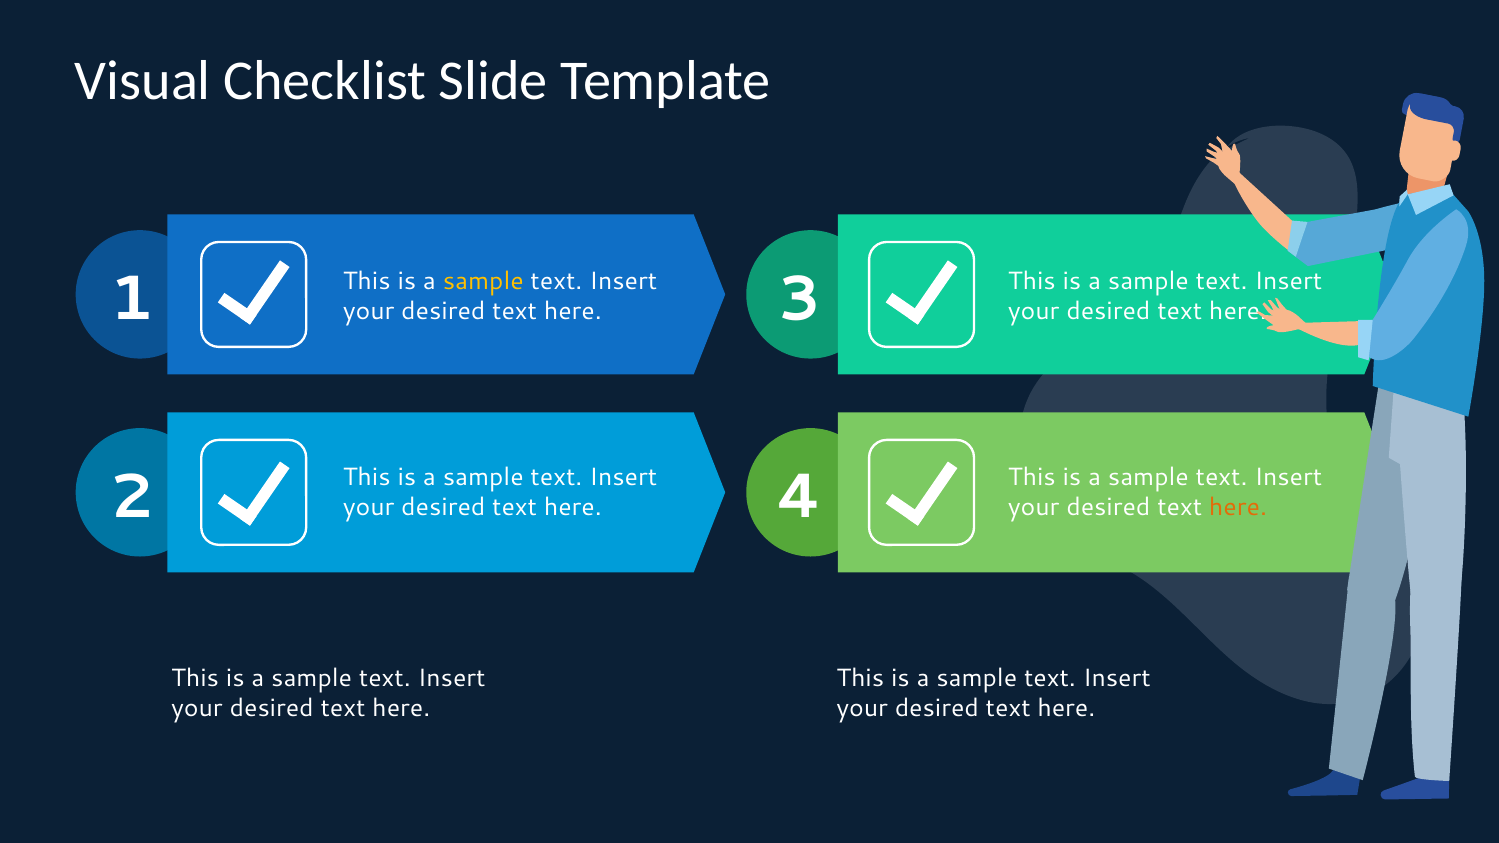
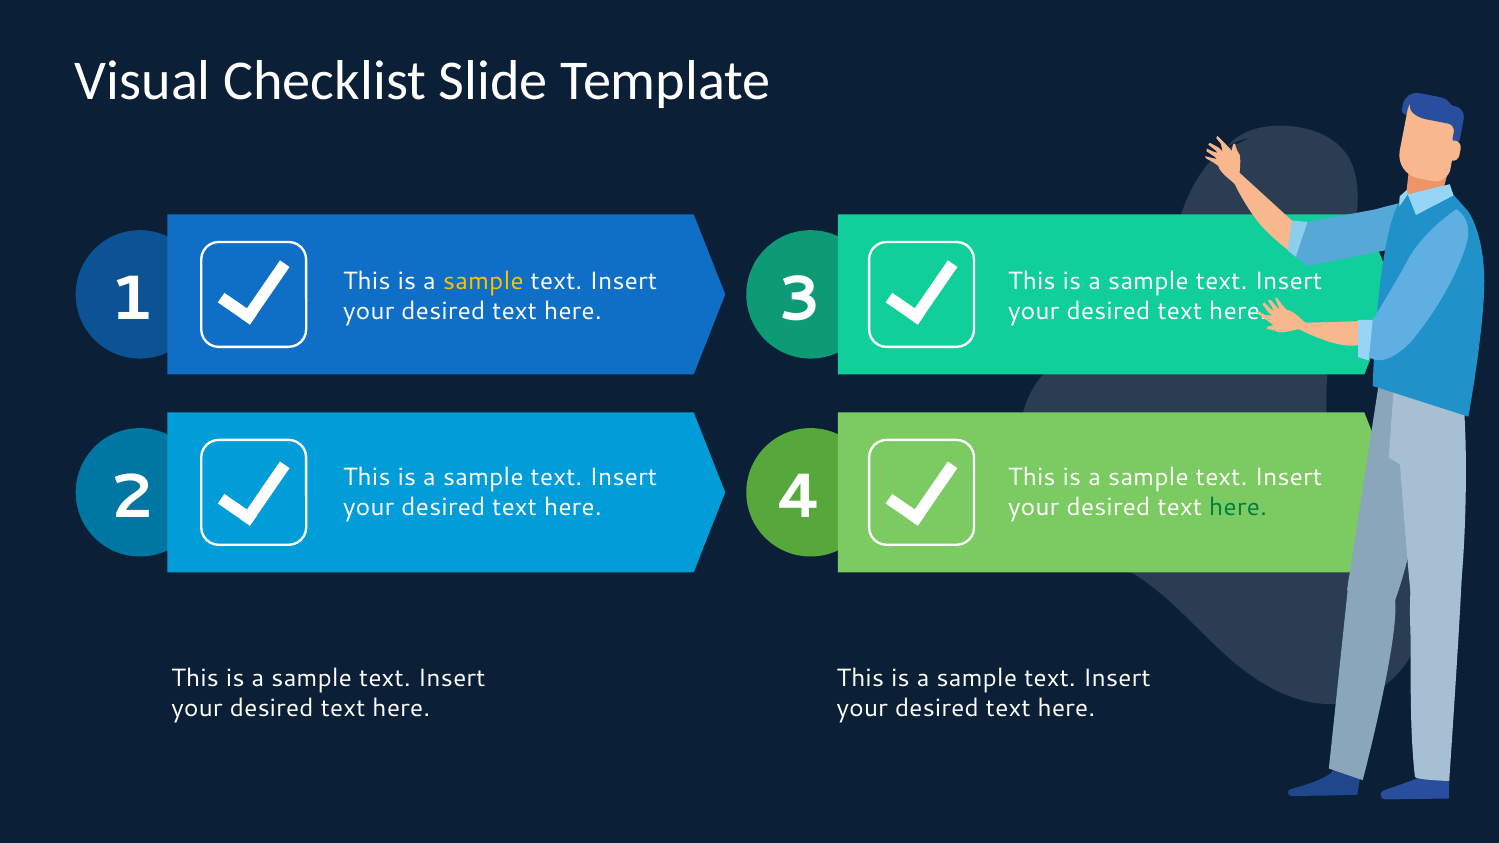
here at (1238, 507) colour: orange -> green
